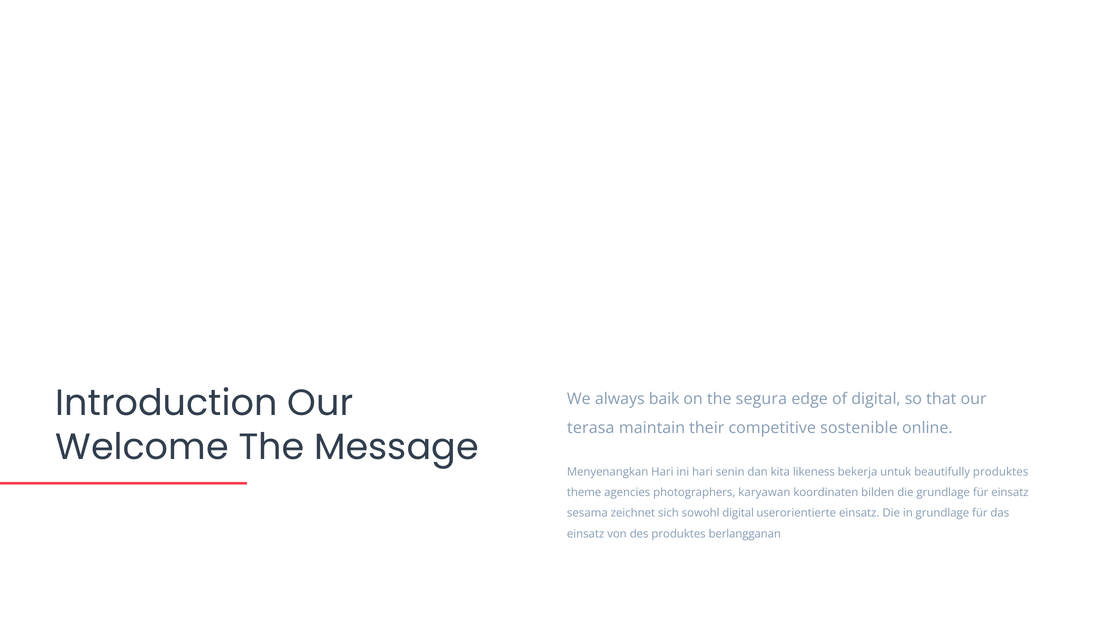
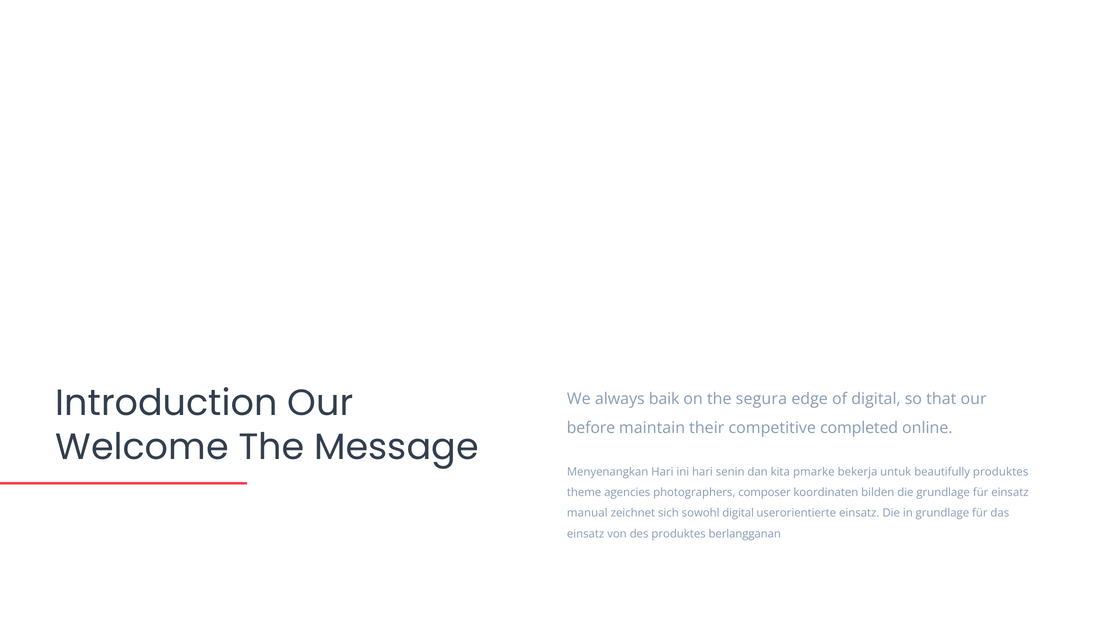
terasa: terasa -> before
sostenible: sostenible -> completed
likeness: likeness -> pmarke
karyawan: karyawan -> composer
sesama: sesama -> manual
